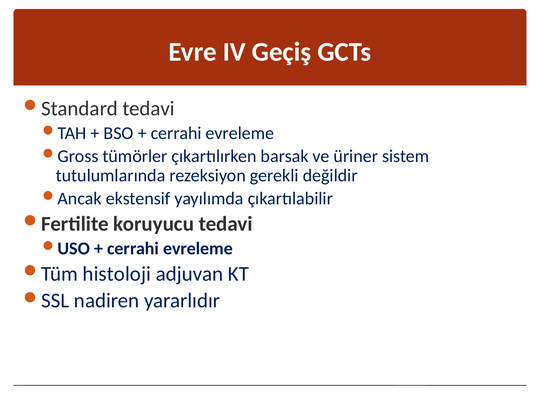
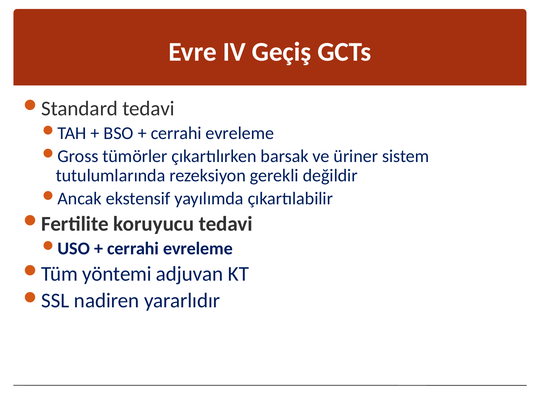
histoloji: histoloji -> yöntemi
